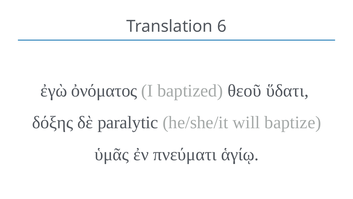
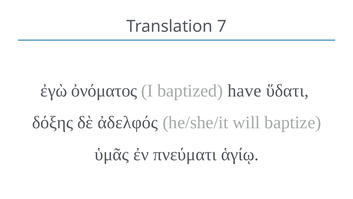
6: 6 -> 7
θεοῦ: θεοῦ -> have
paralytic: paralytic -> ἀδελφός
